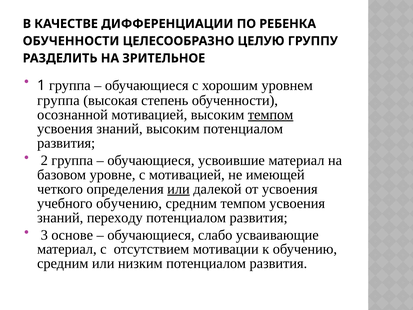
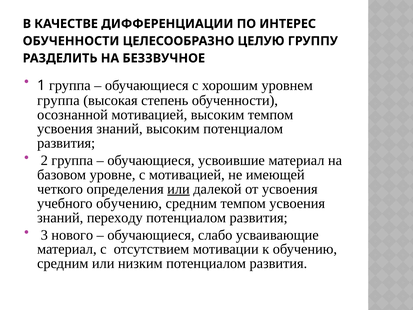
РЕБЕНКА: РЕБЕНКА -> ИНТЕРЕС
ЗРИТЕЛЬНОЕ: ЗРИТЕЛЬНОЕ -> БЕЗЗВУЧНОЕ
темпом at (271, 115) underline: present -> none
основе: основе -> нового
